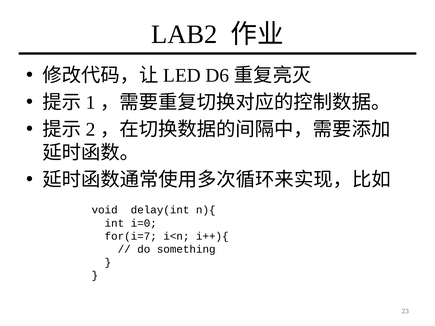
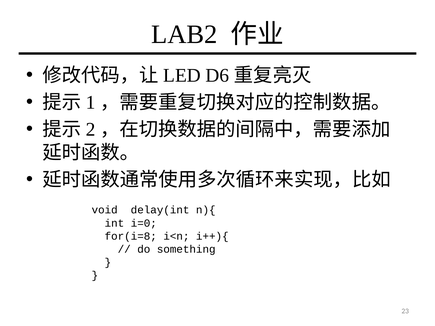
for(i=7: for(i=7 -> for(i=8
